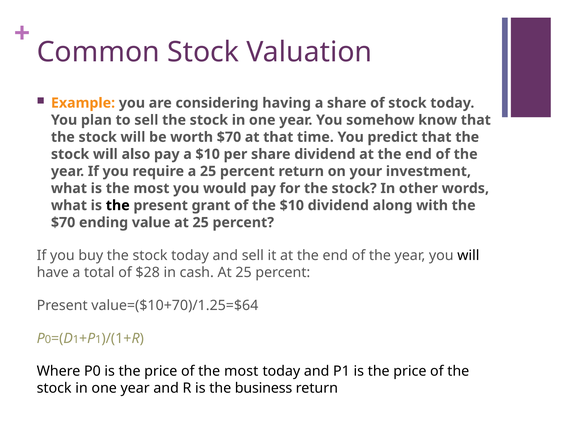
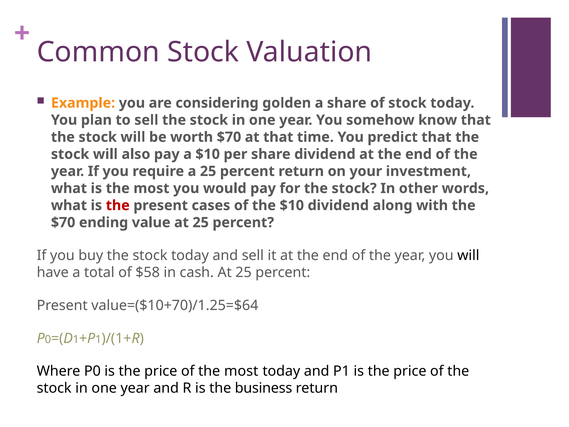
having: having -> golden
the at (118, 205) colour: black -> red
grant: grant -> cases
$28: $28 -> $58
